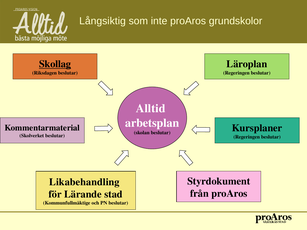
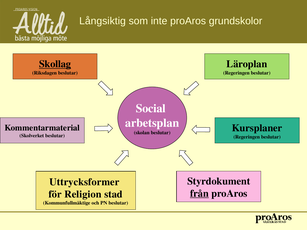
Alltid: Alltid -> Social
Likabehandling: Likabehandling -> Uttrycksformer
från underline: none -> present
Lärande: Lärande -> Religion
